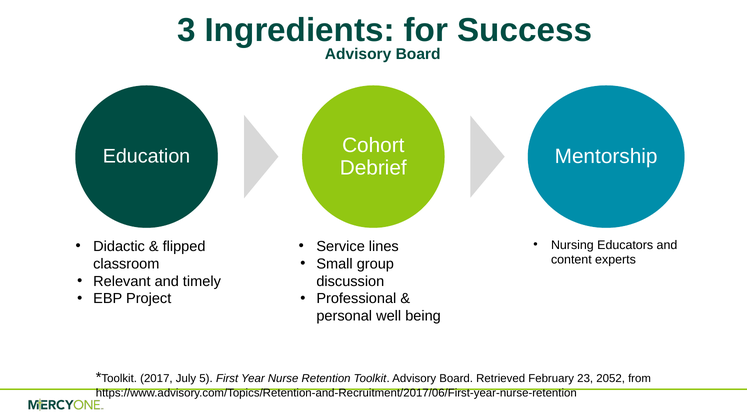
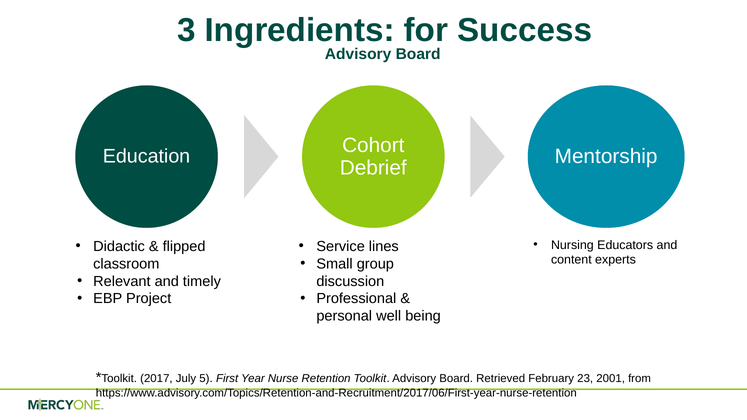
2052: 2052 -> 2001
